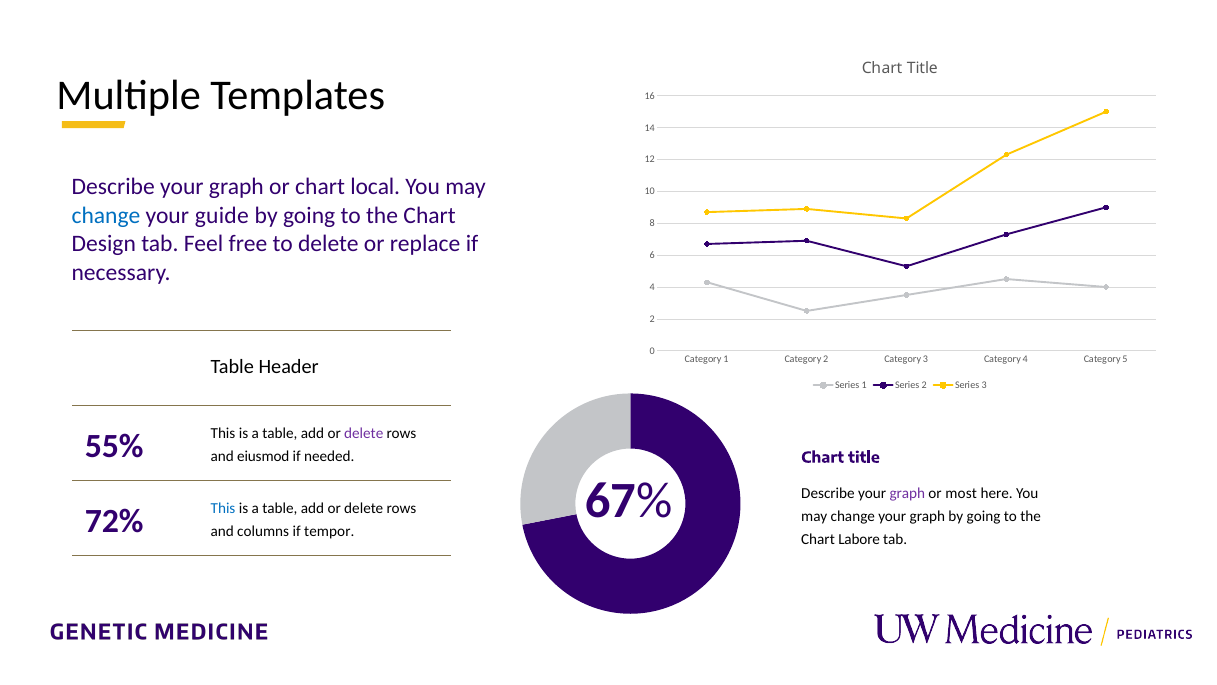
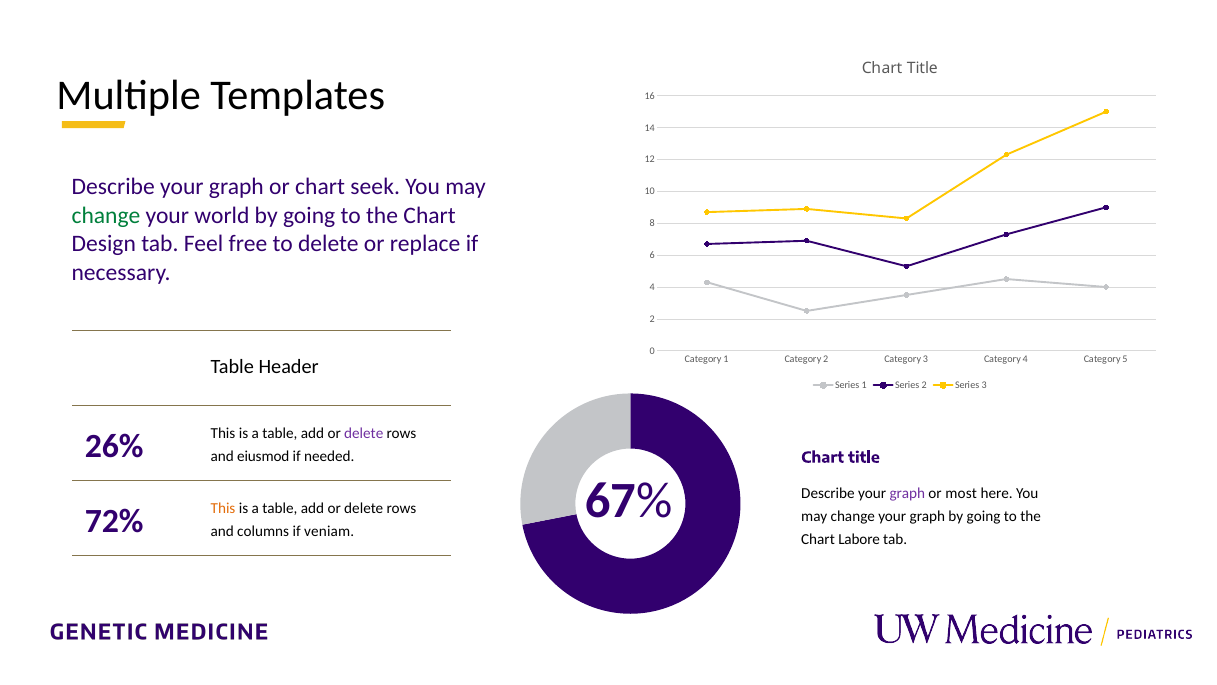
local: local -> seek
change at (106, 215) colour: blue -> green
guide: guide -> world
55%: 55% -> 26%
This at (223, 509) colour: blue -> orange
tempor: tempor -> veniam
